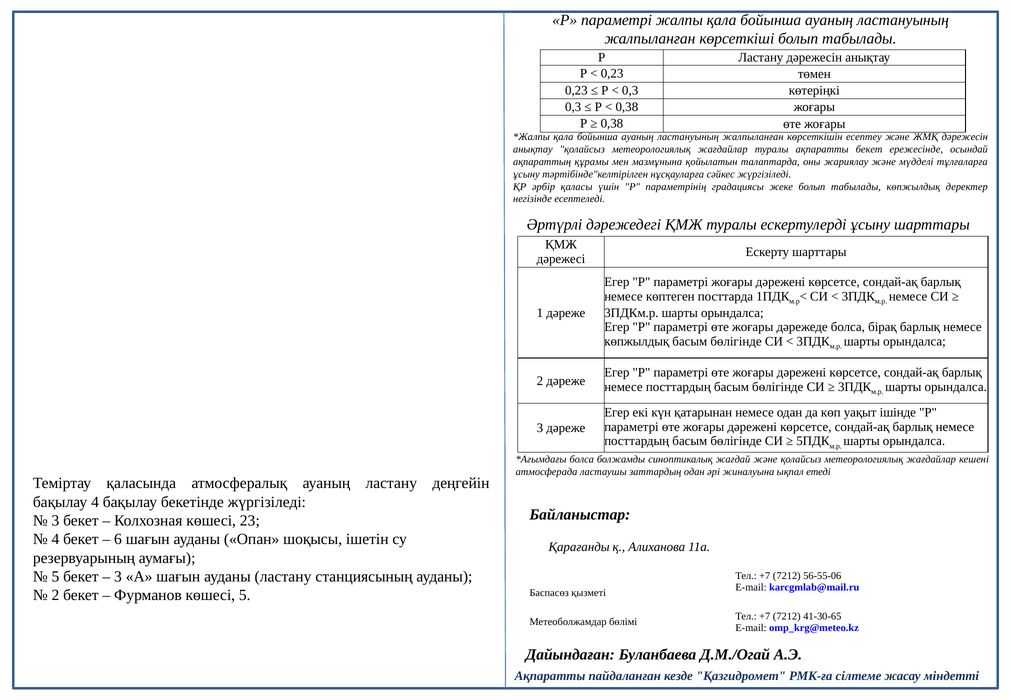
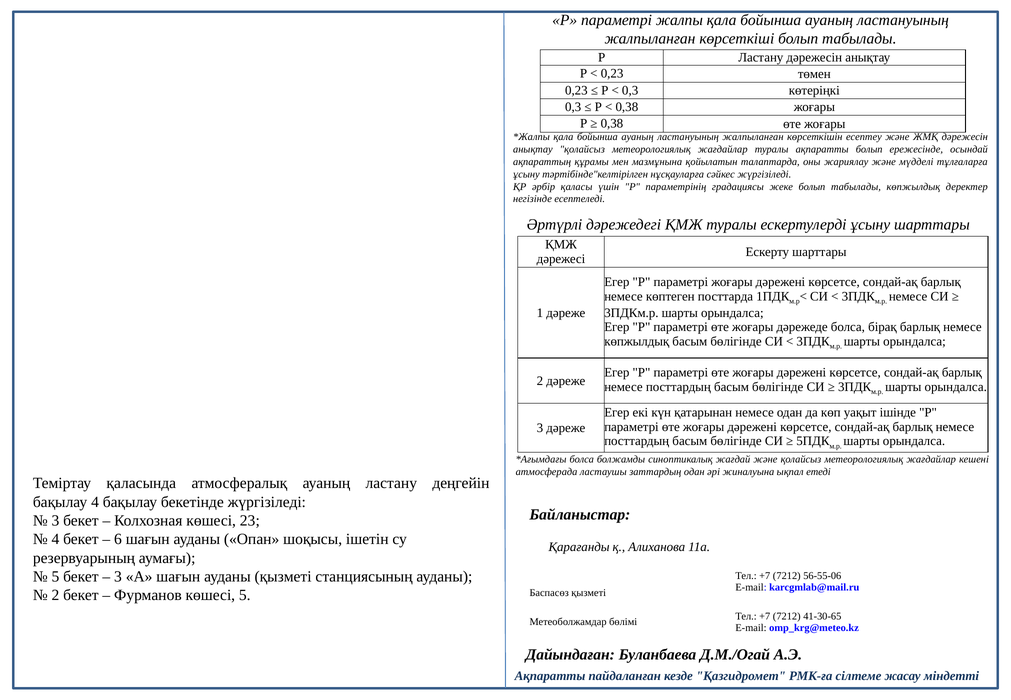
ақпаратты бекет: бекет -> болып
ауданы ластану: ластану -> қызметі
